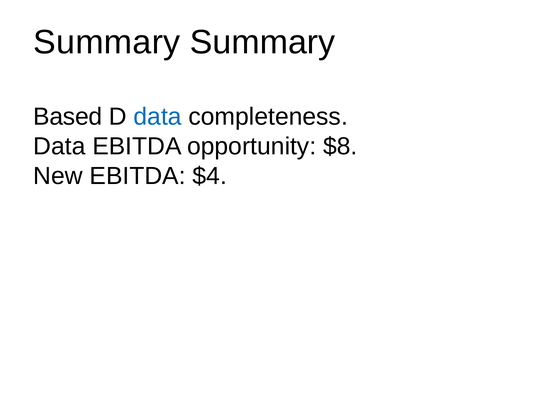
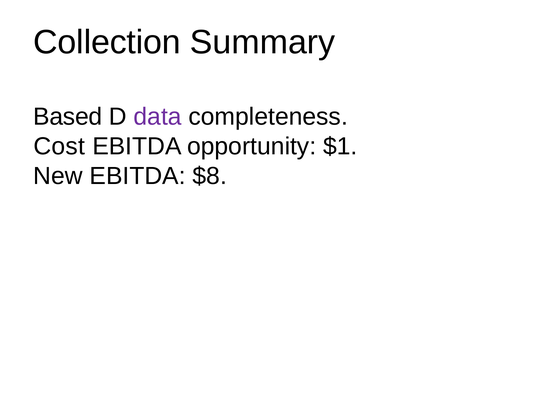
Summary at (107, 42): Summary -> Collection
data at (158, 117) colour: blue -> purple
Data at (59, 146): Data -> Cost
$8: $8 -> $1
$4: $4 -> $8
